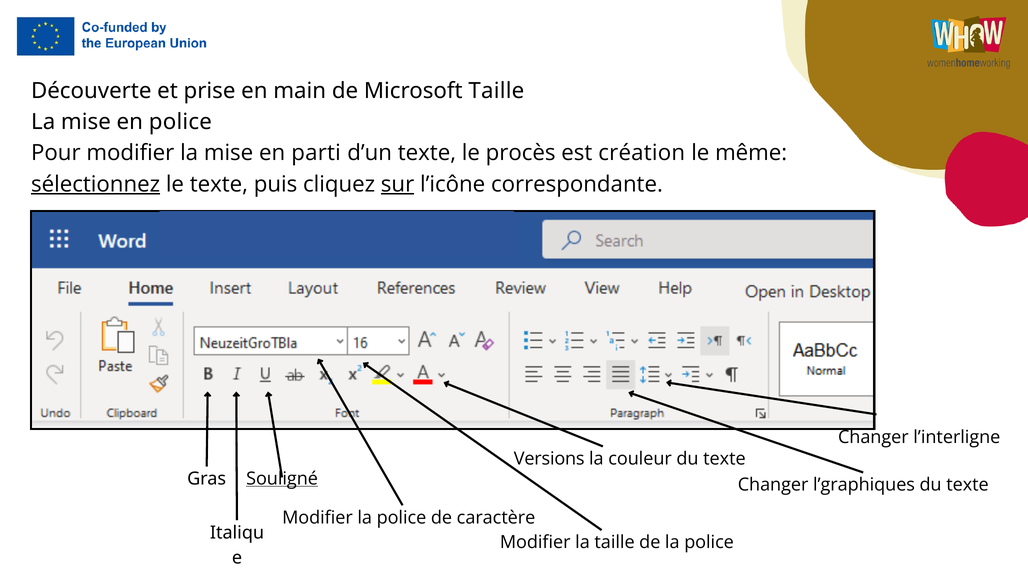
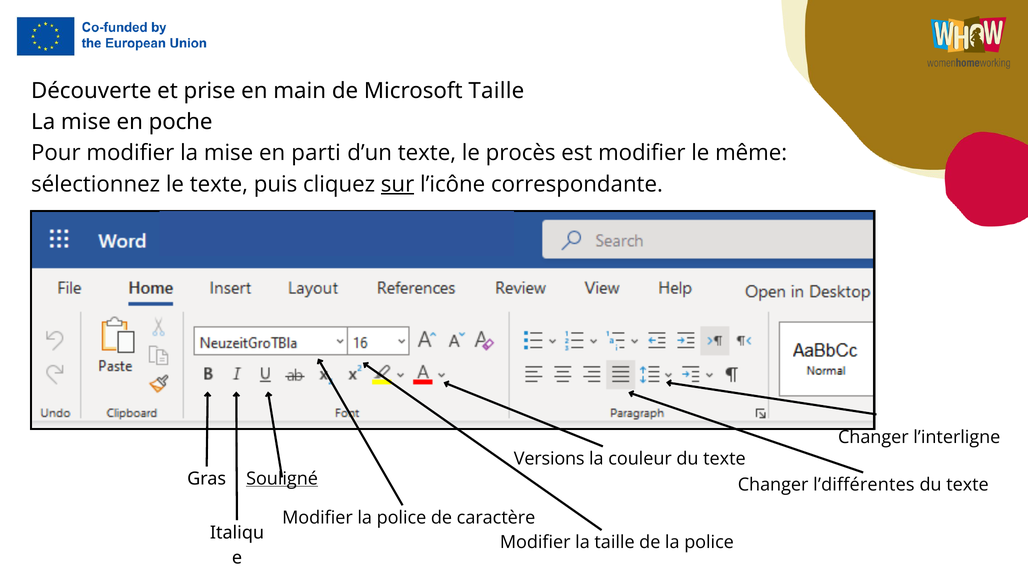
en police: police -> poche
est création: création -> modifier
sélectionnez underline: present -> none
l’graphiques: l’graphiques -> l’différentes
